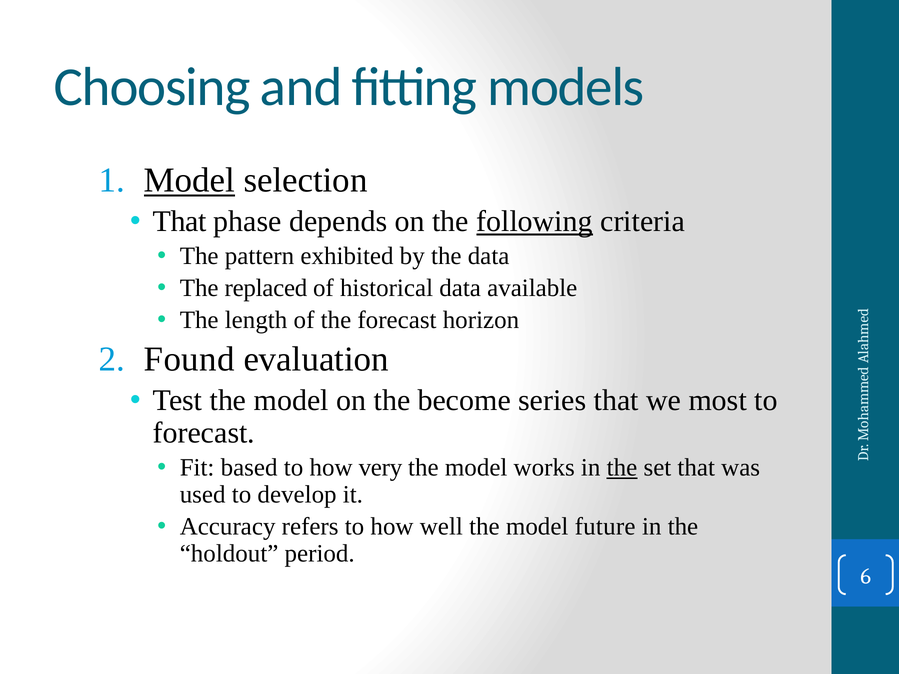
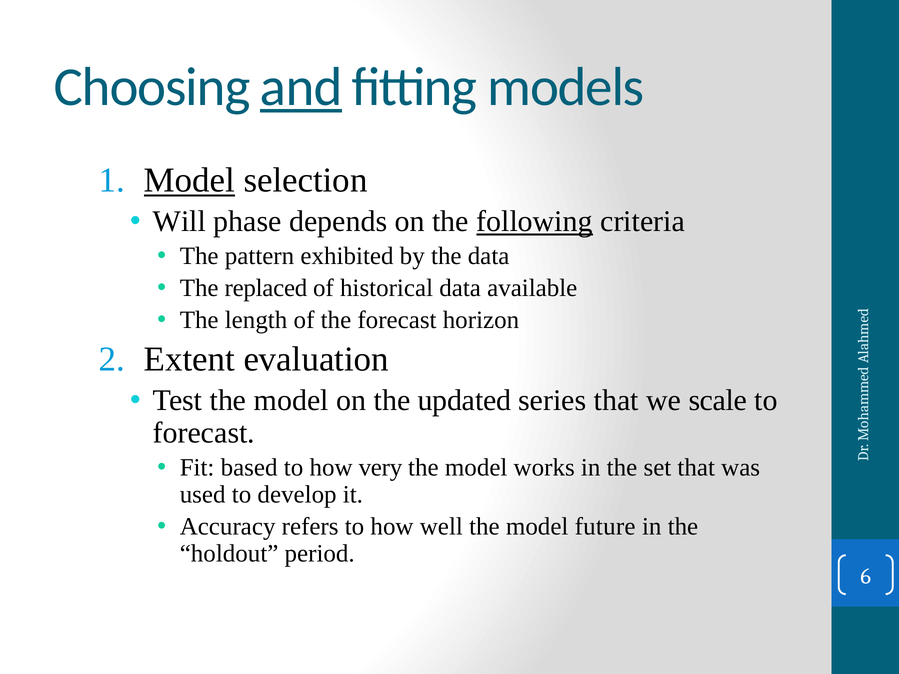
and underline: none -> present
That at (180, 222): That -> Will
Found: Found -> Extent
become: become -> updated
most: most -> scale
the at (622, 468) underline: present -> none
